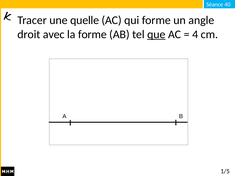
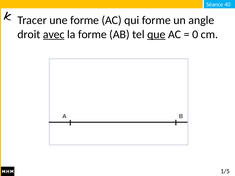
une quelle: quelle -> forme
avec underline: none -> present
4: 4 -> 0
